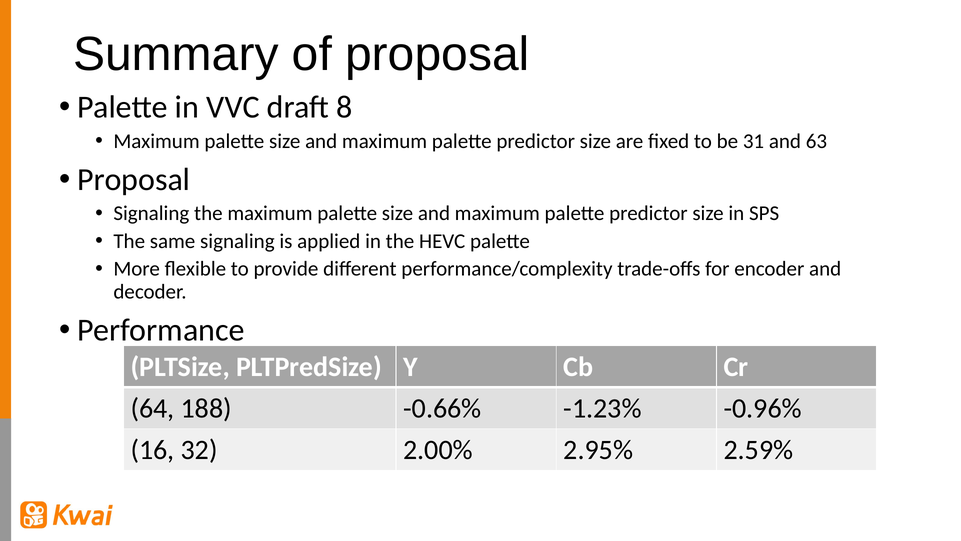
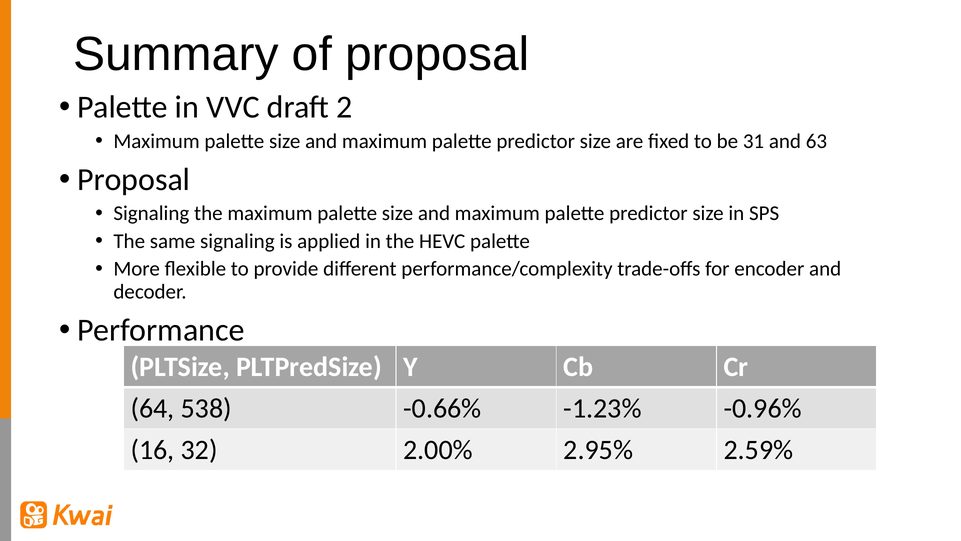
8: 8 -> 2
188: 188 -> 538
